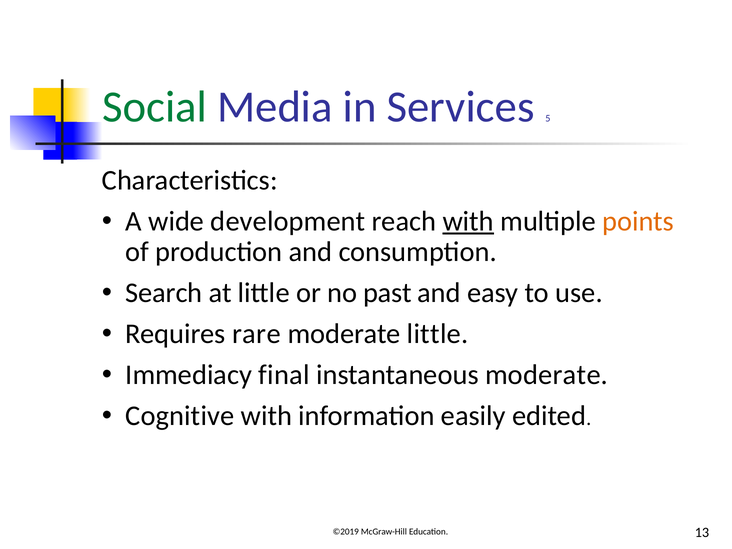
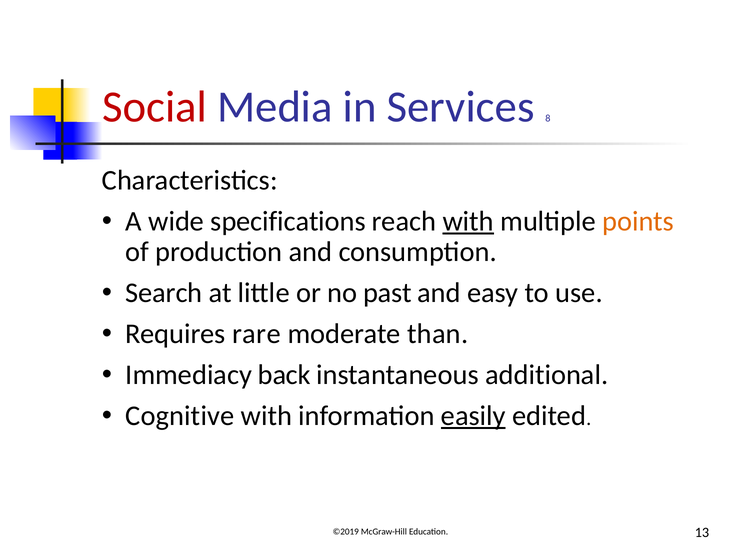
Social colour: green -> red
5: 5 -> 8
development: development -> specifications
moderate little: little -> than
final: final -> back
instantaneous moderate: moderate -> additional
easily underline: none -> present
